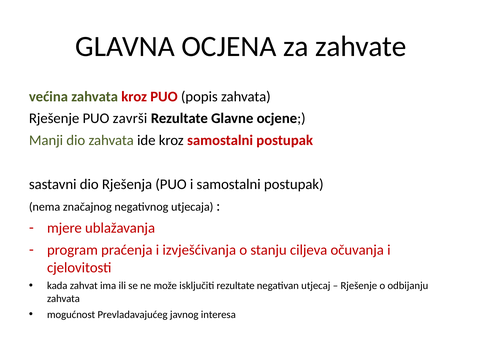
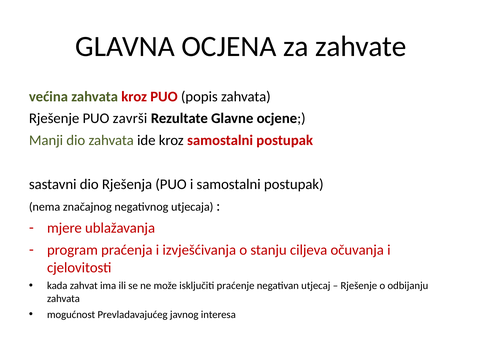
isključiti rezultate: rezultate -> praćenje
